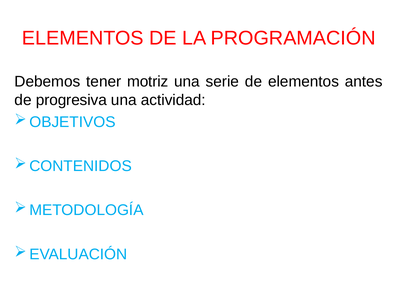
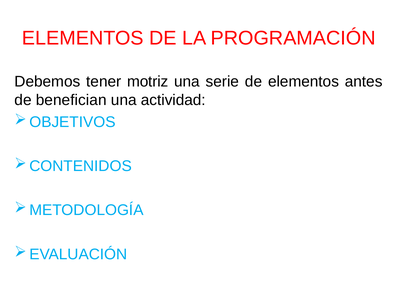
progresiva: progresiva -> benefician
